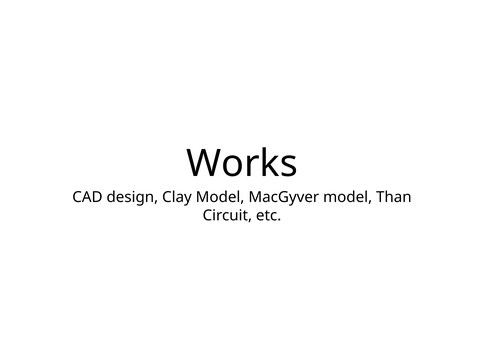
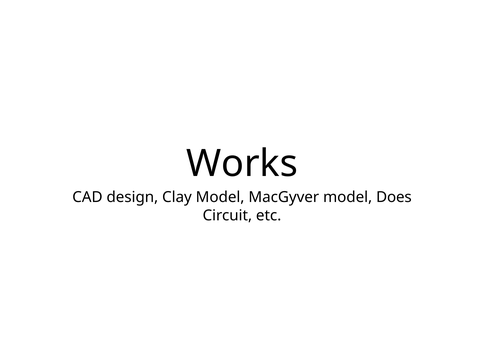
Than: Than -> Does
